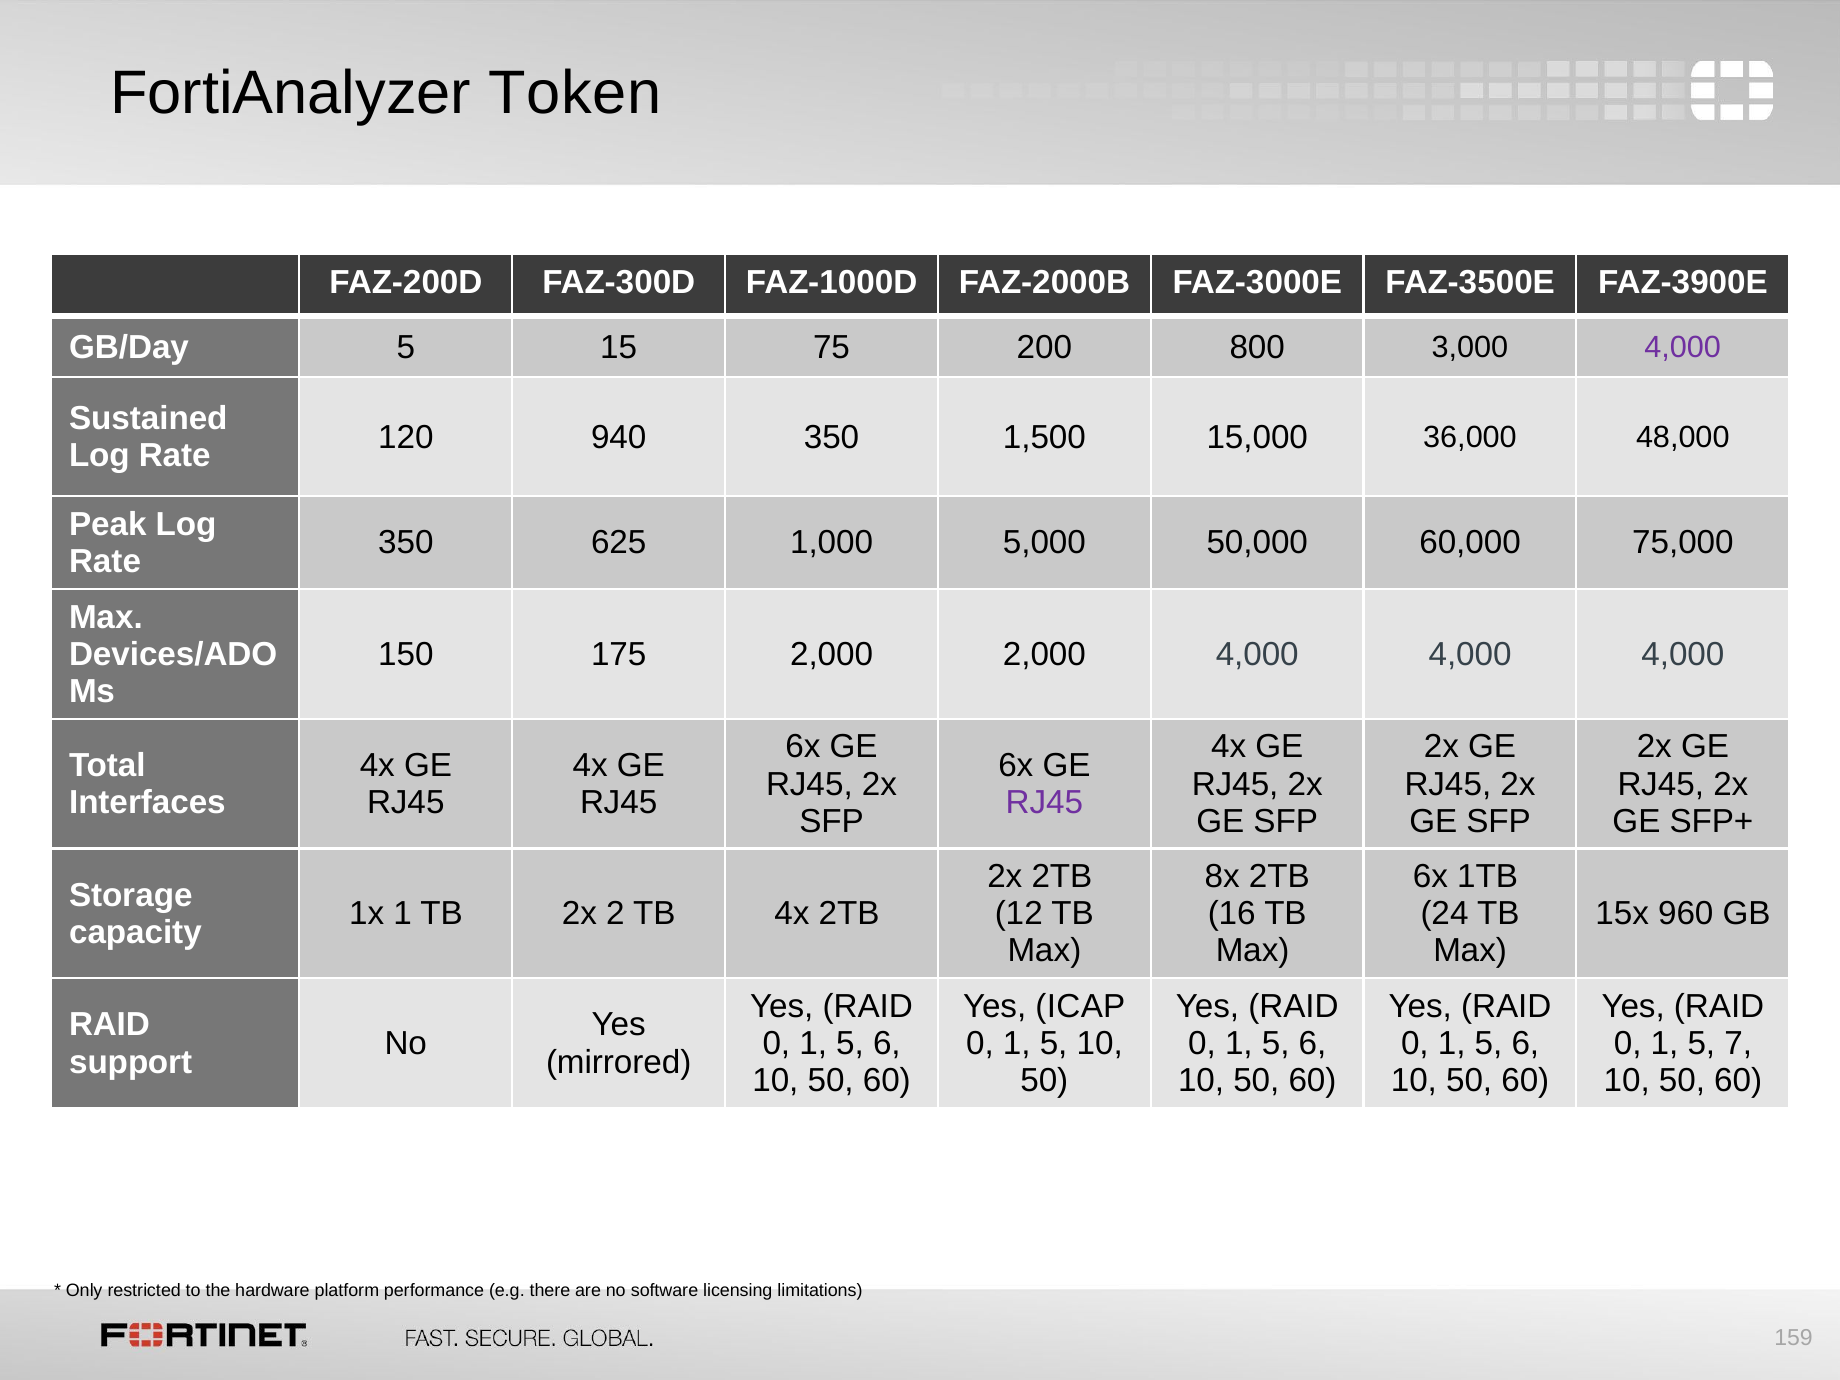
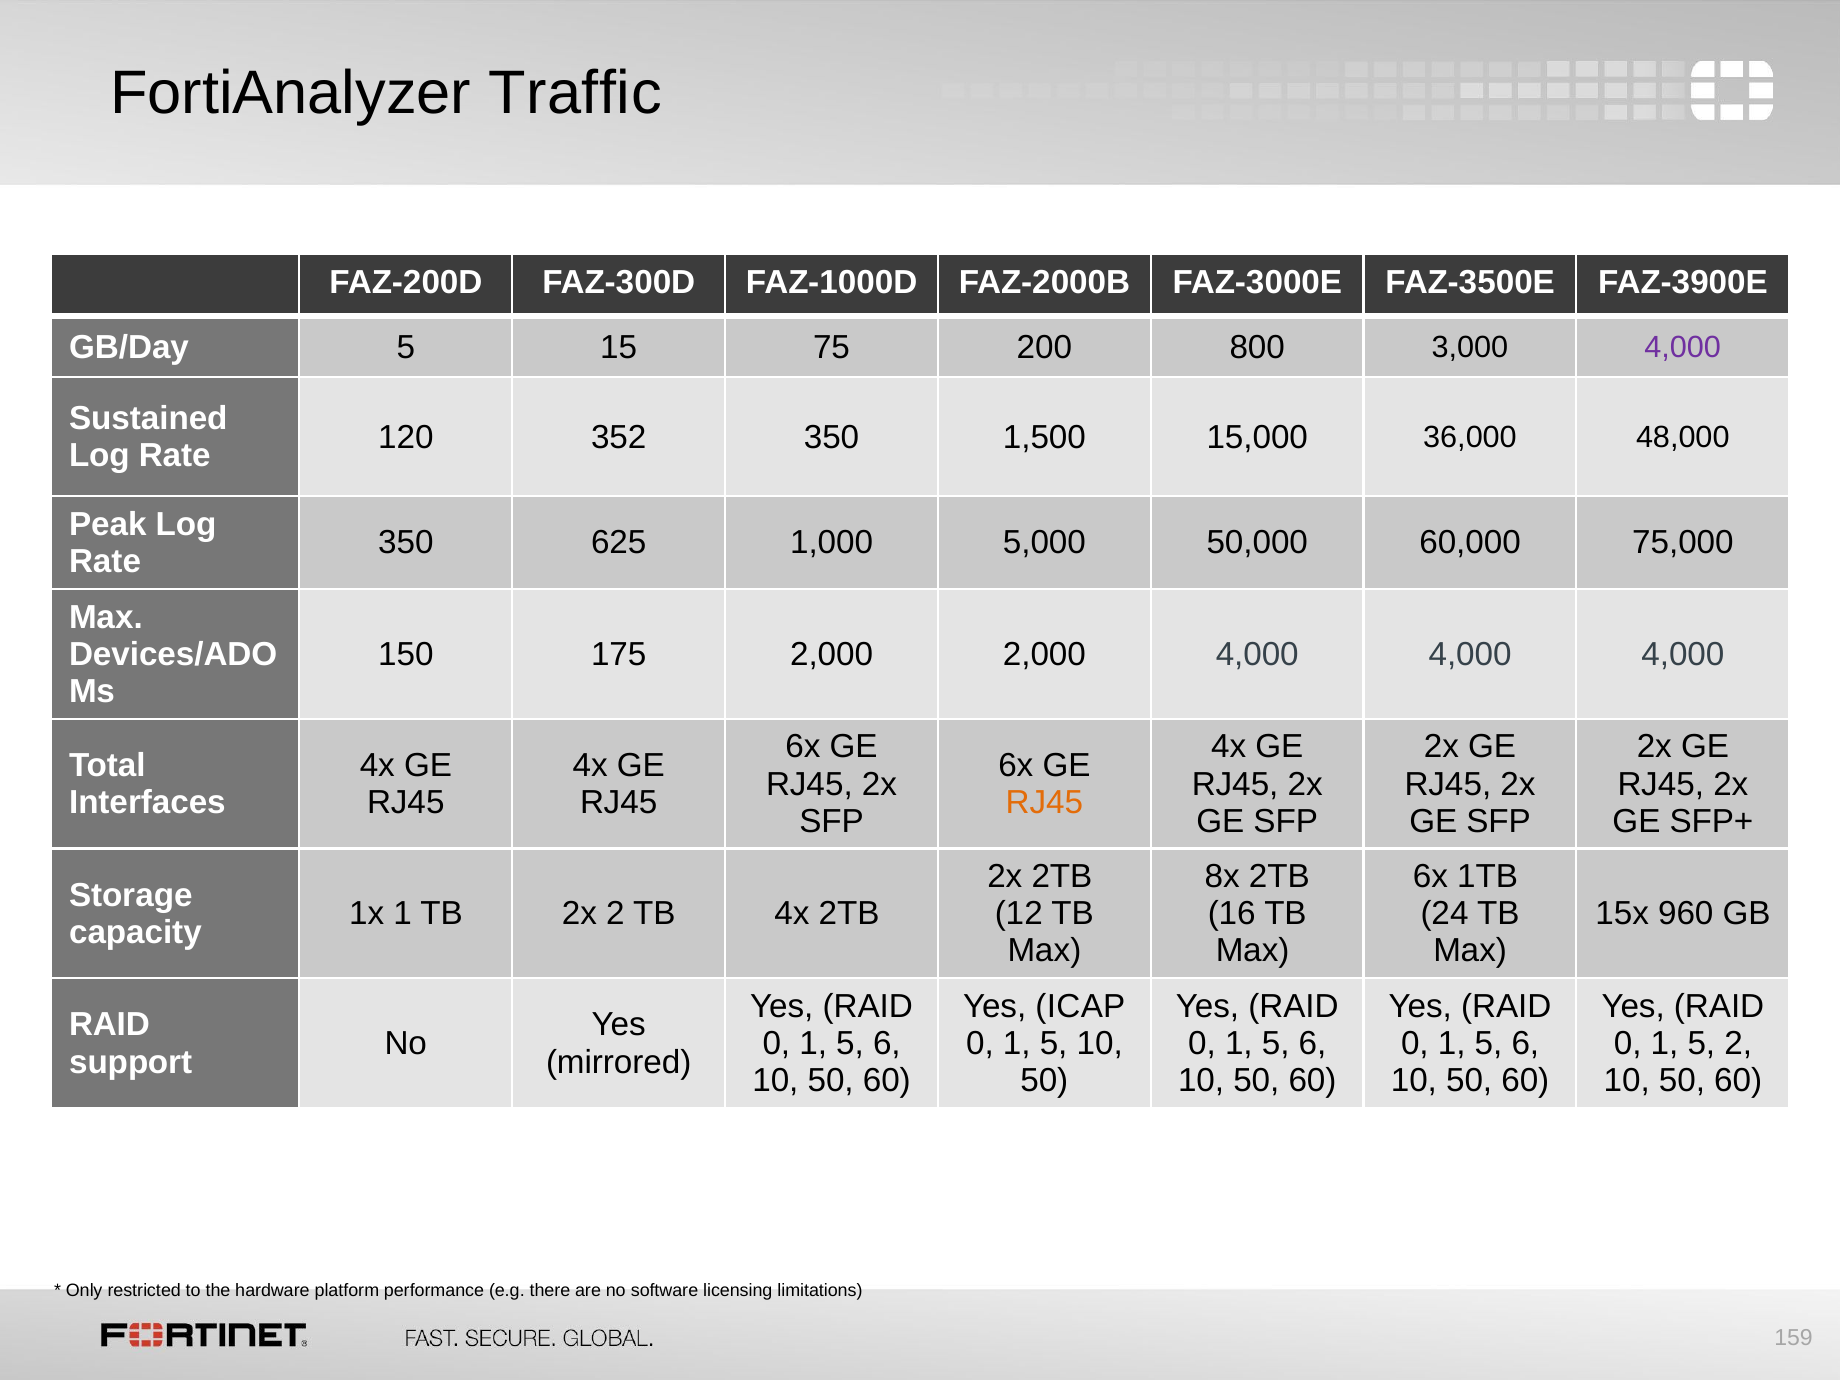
Token: Token -> Traffic
940: 940 -> 352
RJ45 at (1044, 803) colour: purple -> orange
5 7: 7 -> 2
